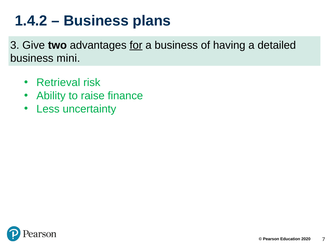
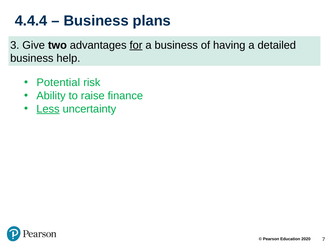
1.4.2: 1.4.2 -> 4.4.4
mini: mini -> help
Retrieval: Retrieval -> Potential
Less underline: none -> present
